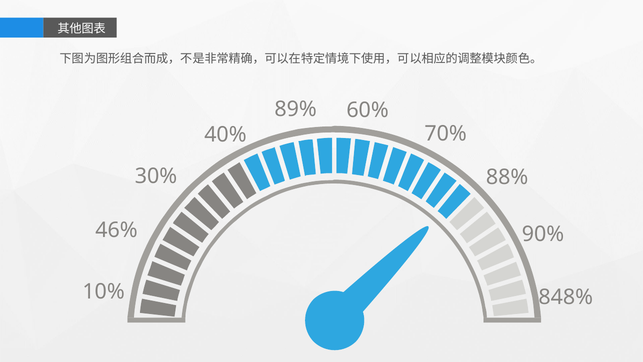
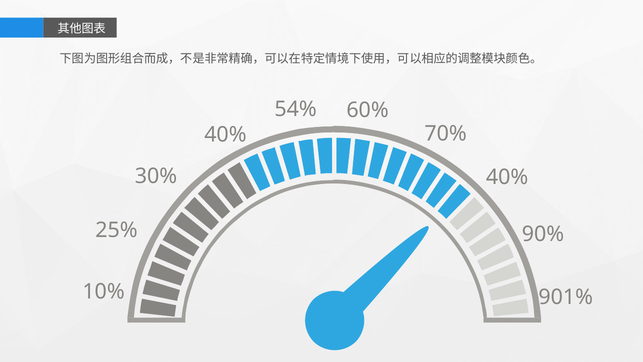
89%: 89% -> 54%
88% at (507, 177): 88% -> 40%
46%: 46% -> 25%
848%: 848% -> 901%
